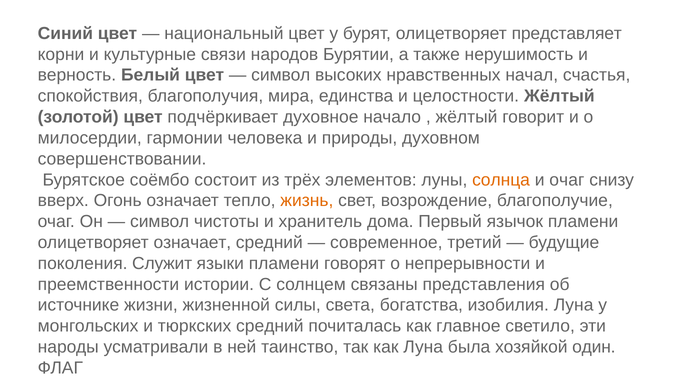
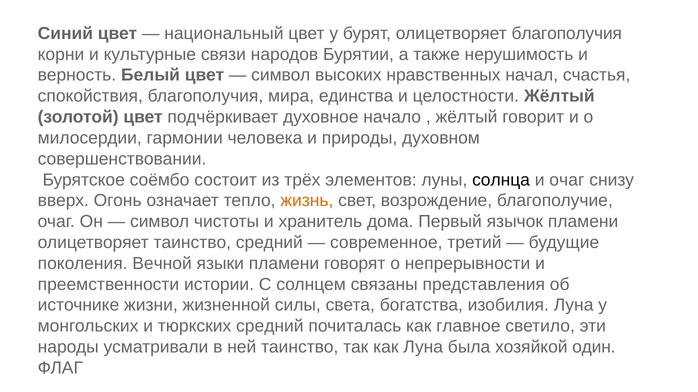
олицетворяет представляет: представляет -> благополучия
солнца colour: orange -> black
олицетворяет означает: означает -> таинство
Служит: Служит -> Вечной
